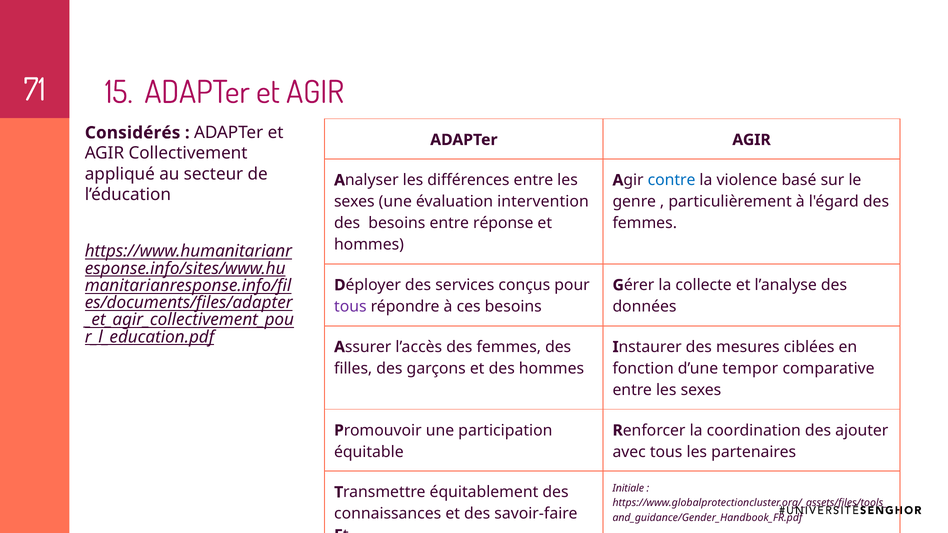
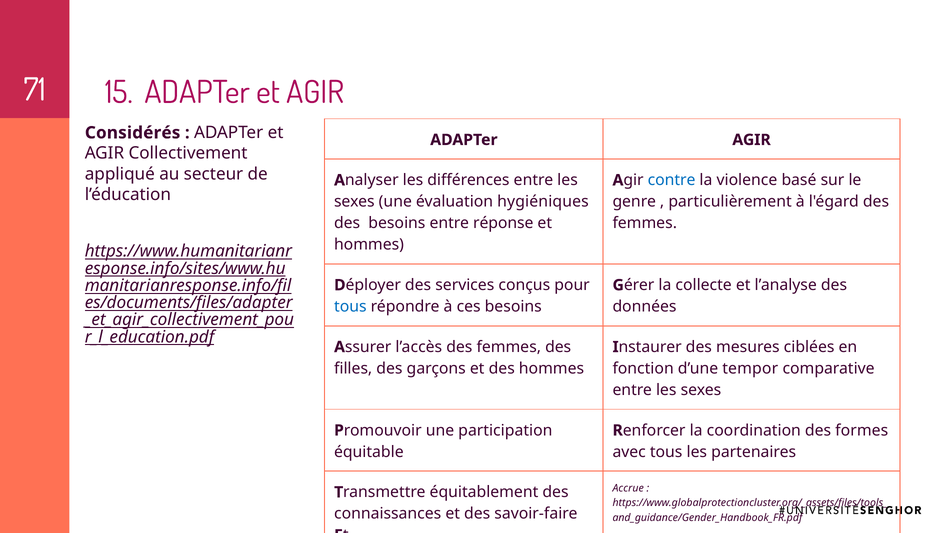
intervention: intervention -> hygiéniques
tous at (350, 307) colour: purple -> blue
ajouter: ajouter -> formes
Initiale: Initiale -> Accrue
